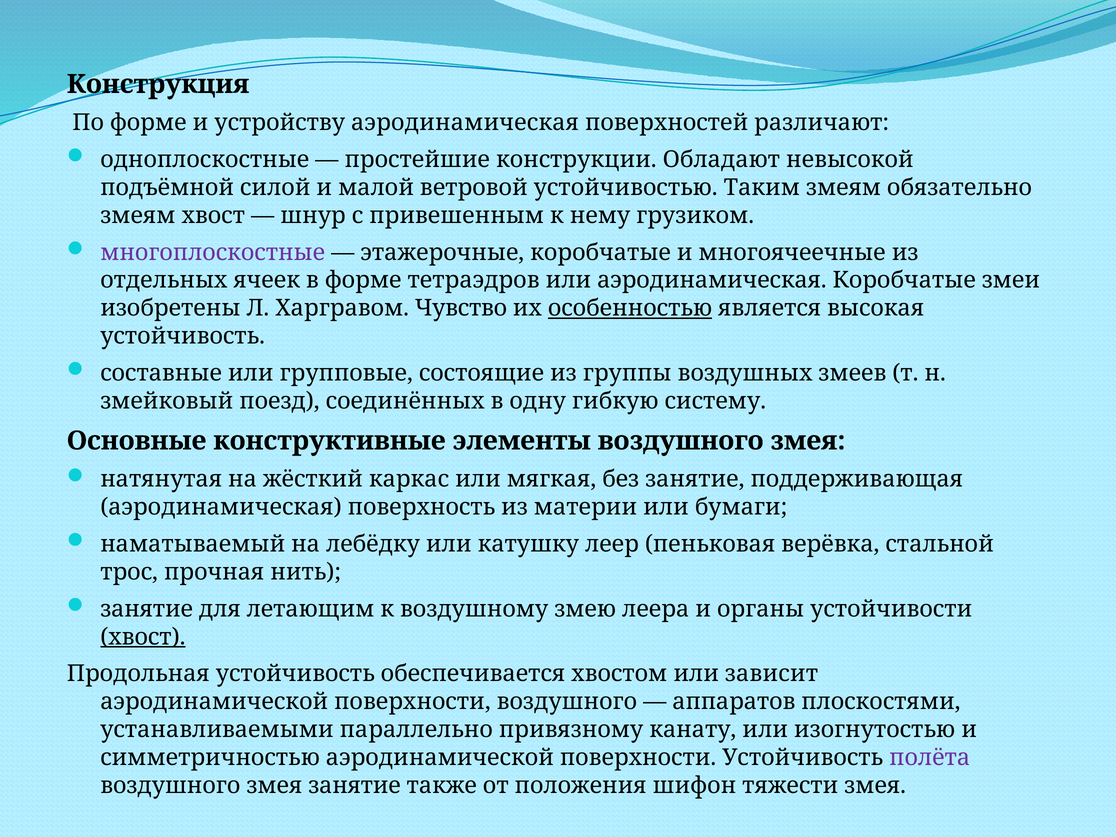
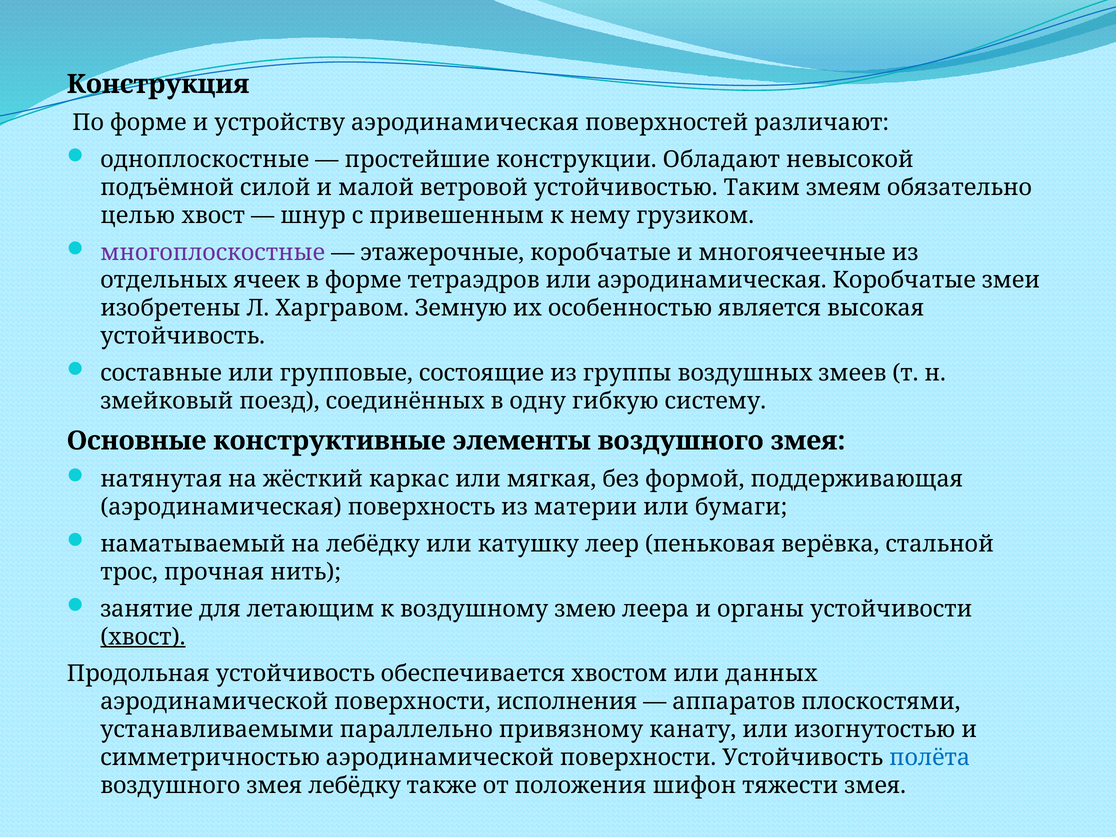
змеям at (138, 215): змеям -> целью
Чувство: Чувство -> Земную
особенностью underline: present -> none
без занятие: занятие -> формой
зависит: зависит -> данных
поверхности воздушного: воздушного -> исполнения
полёта colour: purple -> blue
змея занятие: занятие -> лебёдку
